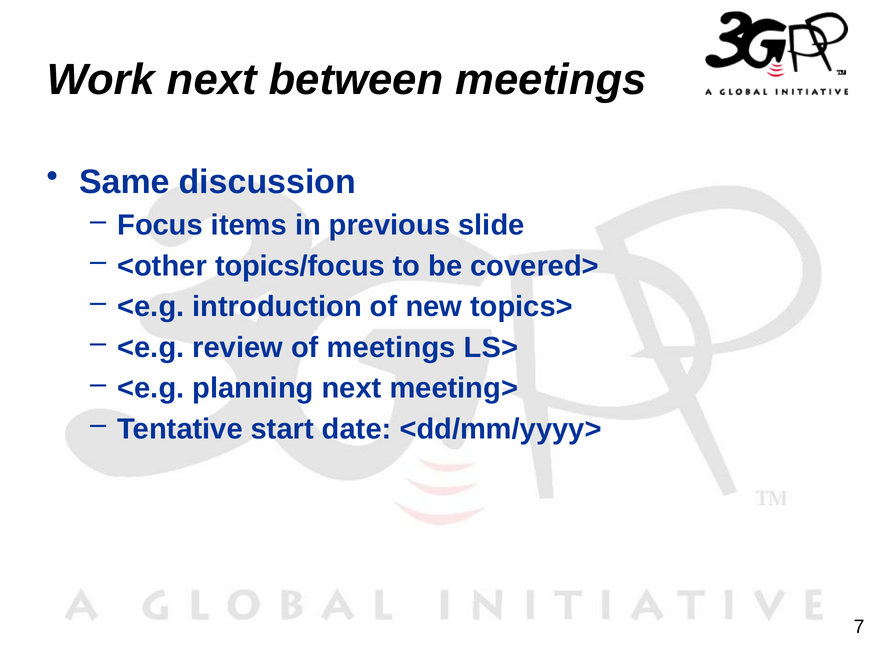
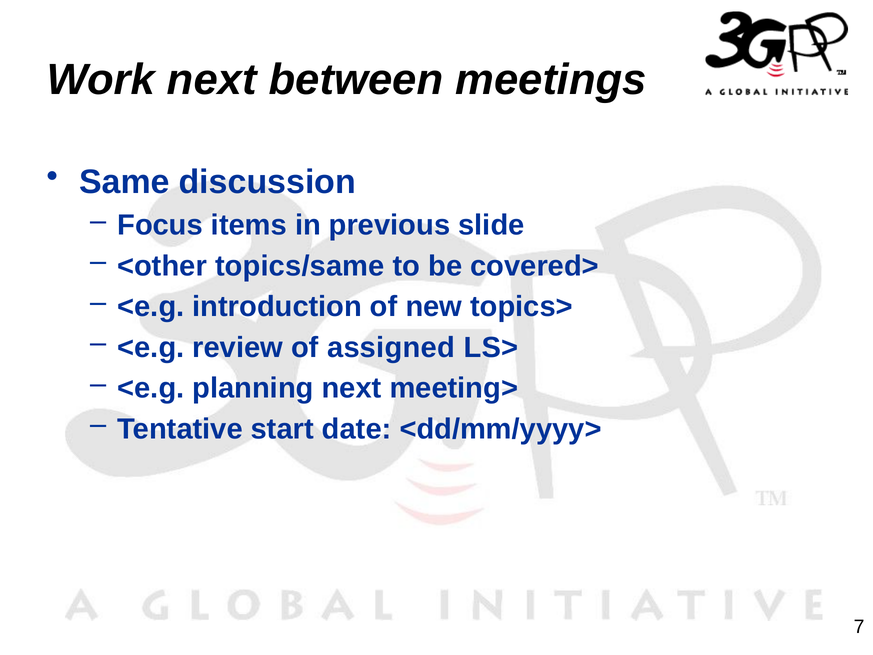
topics/focus: topics/focus -> topics/same
of meetings: meetings -> assigned
